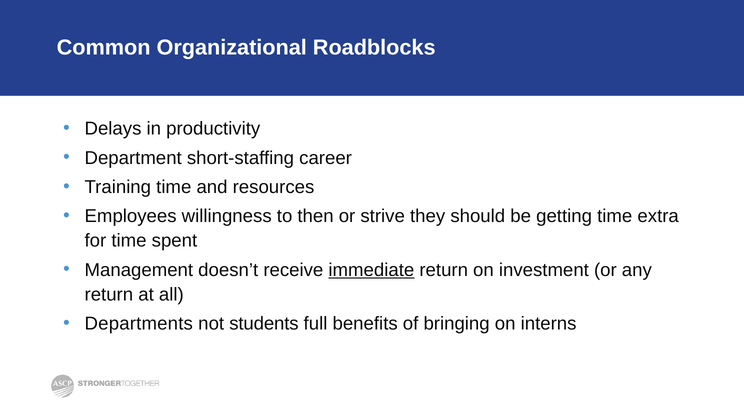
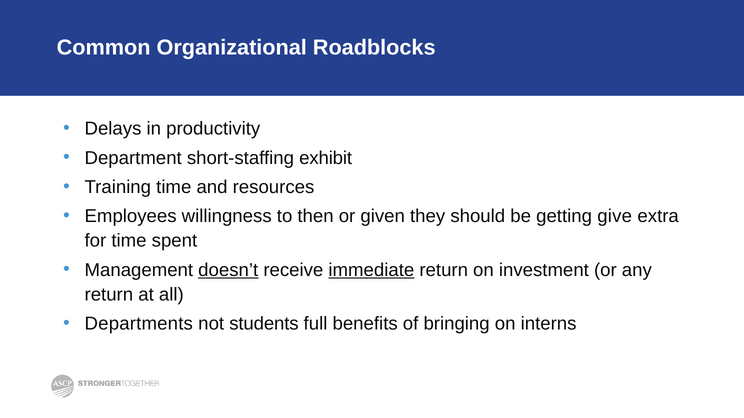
career: career -> exhibit
strive: strive -> given
getting time: time -> give
doesn’t underline: none -> present
